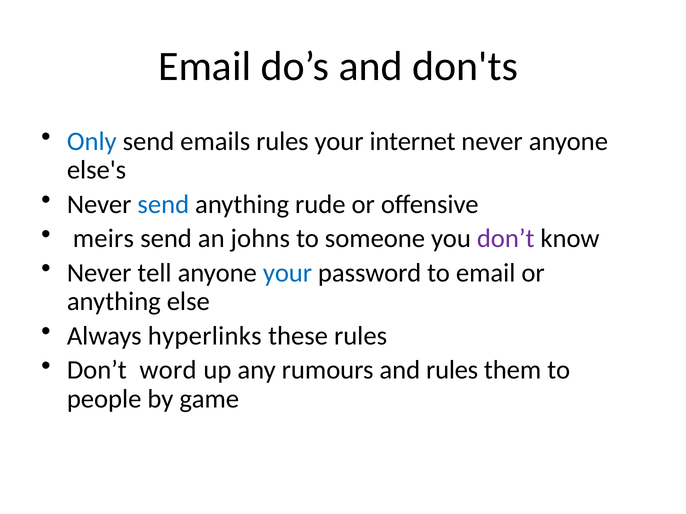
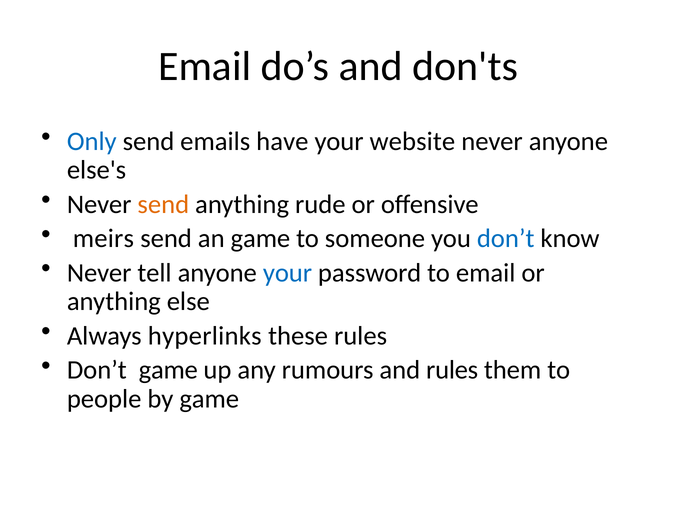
emails rules: rules -> have
internet: internet -> website
send at (163, 204) colour: blue -> orange
an johns: johns -> game
don’t at (506, 239) colour: purple -> blue
Don’t word: word -> game
